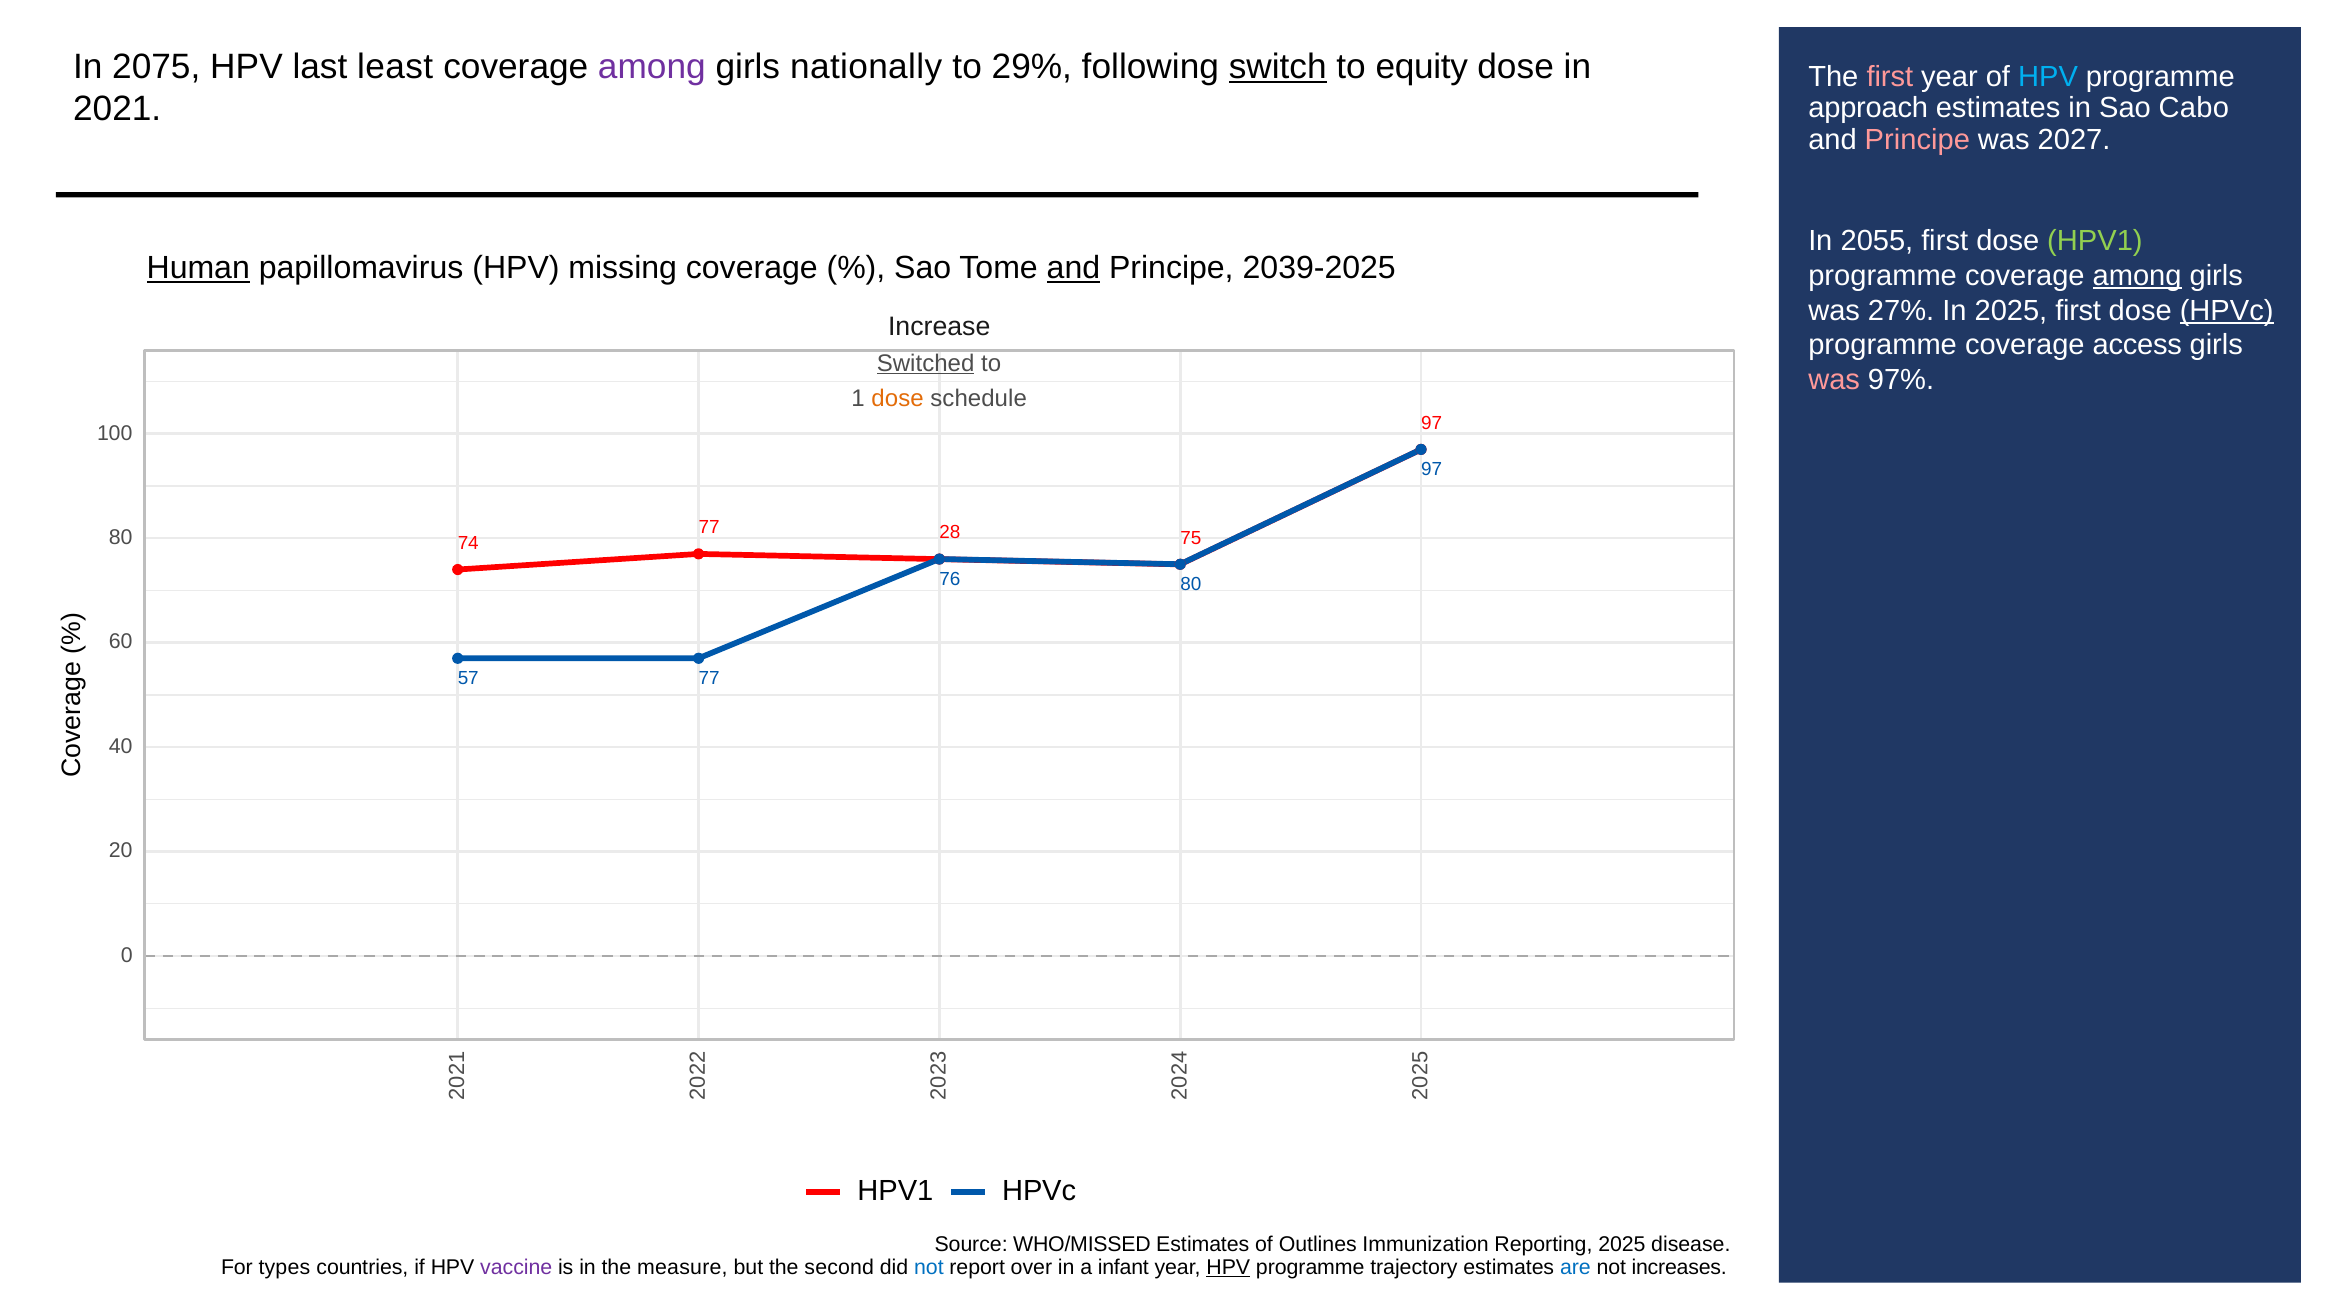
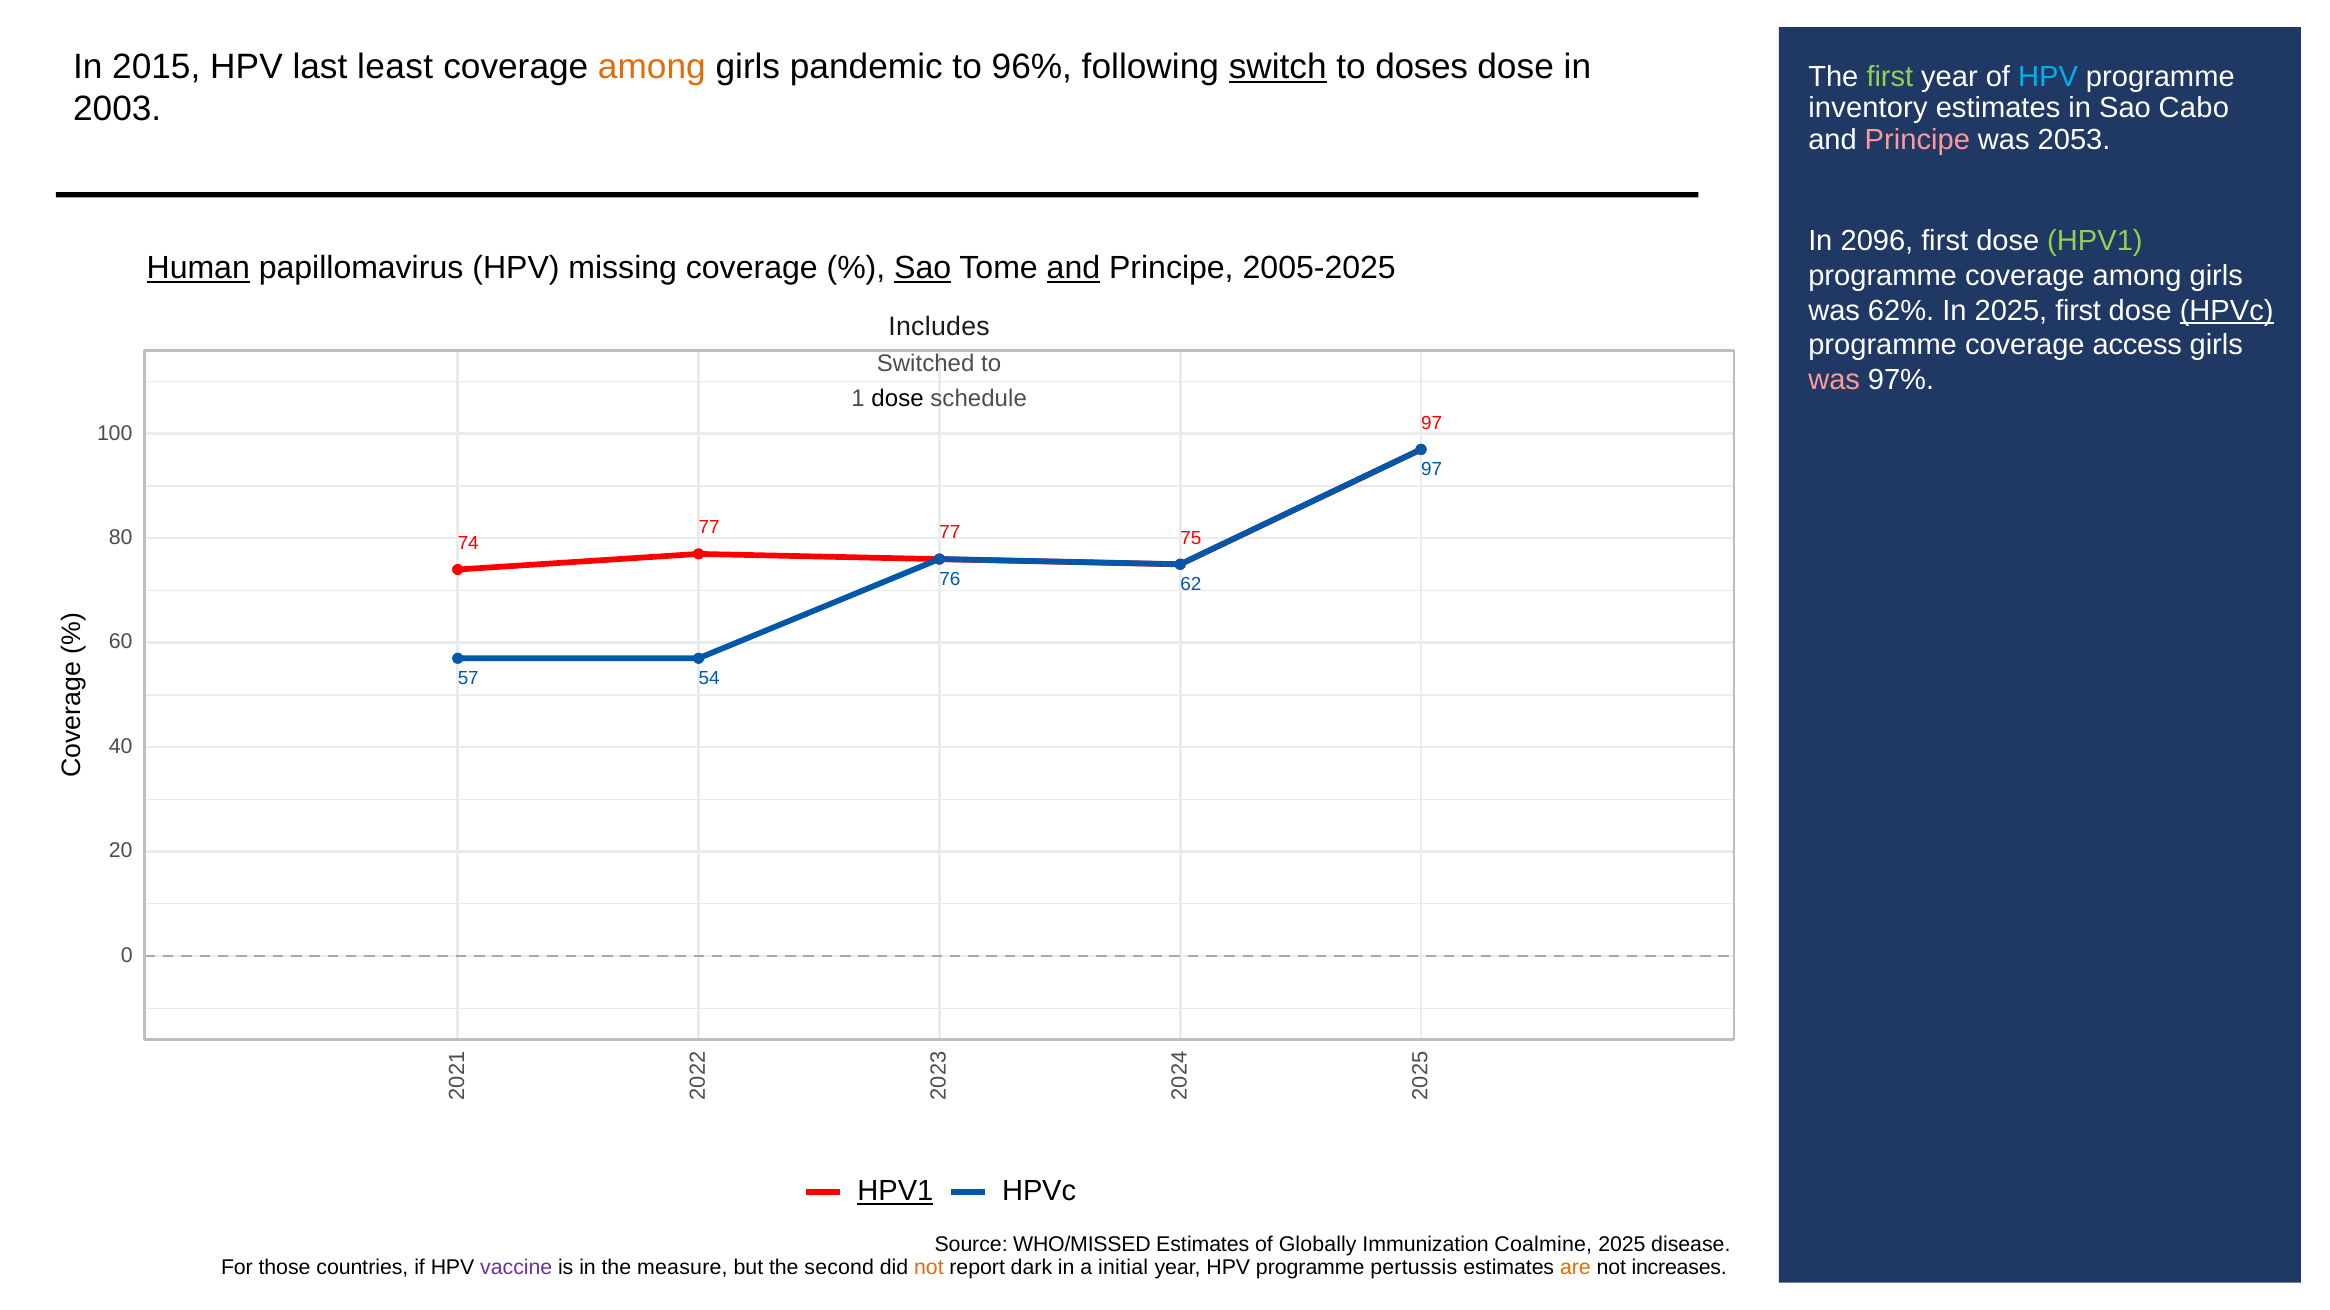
2075: 2075 -> 2015
among at (652, 67) colour: purple -> orange
nationally: nationally -> pandemic
29%: 29% -> 96%
equity: equity -> doses
first at (1890, 77) colour: pink -> light green
2021: 2021 -> 2003
approach: approach -> inventory
2027: 2027 -> 2053
2055: 2055 -> 2096
Sao at (923, 268) underline: none -> present
2039-2025: 2039-2025 -> 2005-2025
among at (2137, 276) underline: present -> none
27%: 27% -> 62%
Increase: Increase -> Includes
Switched underline: present -> none
dose at (898, 398) colour: orange -> black
77 28: 28 -> 77
76 80: 80 -> 62
57 77: 77 -> 54
HPV1 at (895, 1192) underline: none -> present
Outlines: Outlines -> Globally
Reporting: Reporting -> Coalmine
types: types -> those
not at (929, 1268) colour: blue -> orange
over: over -> dark
infant: infant -> initial
HPV at (1228, 1268) underline: present -> none
trajectory: trajectory -> pertussis
are colour: blue -> orange
